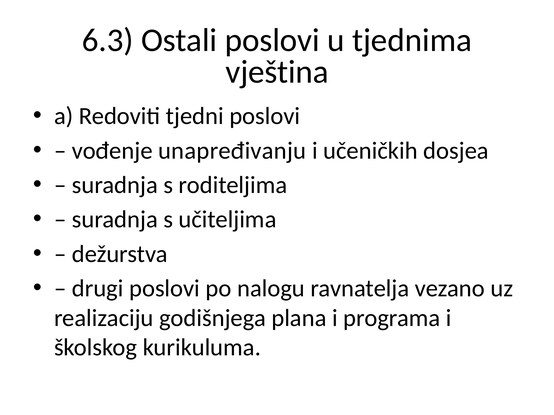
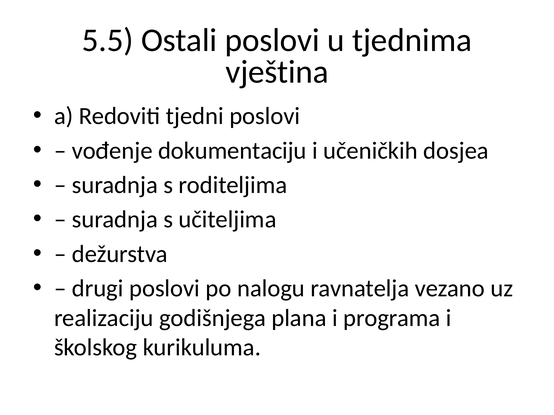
6.3: 6.3 -> 5.5
unapređivanju: unapređivanju -> dokumentaciju
